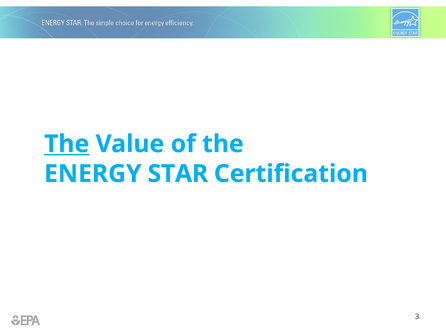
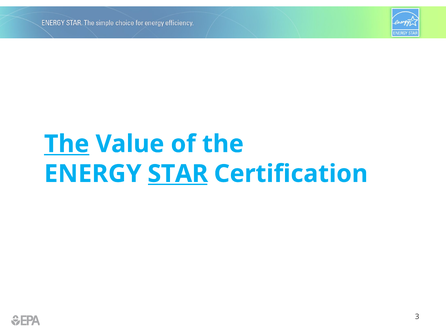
STAR underline: none -> present
